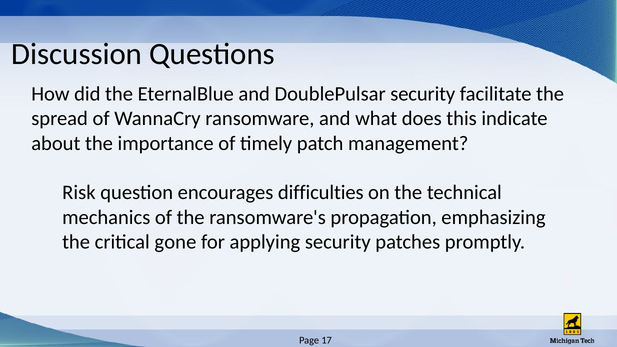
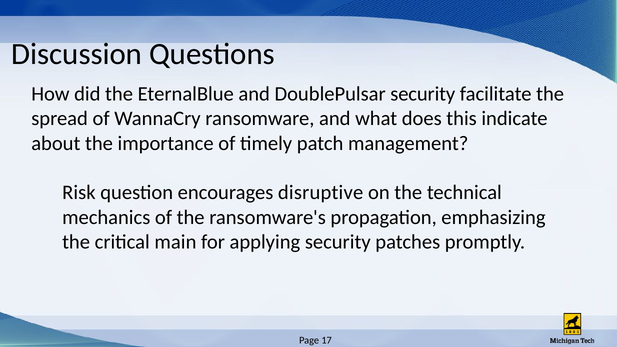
difficulties: difficulties -> disruptive
gone: gone -> main
